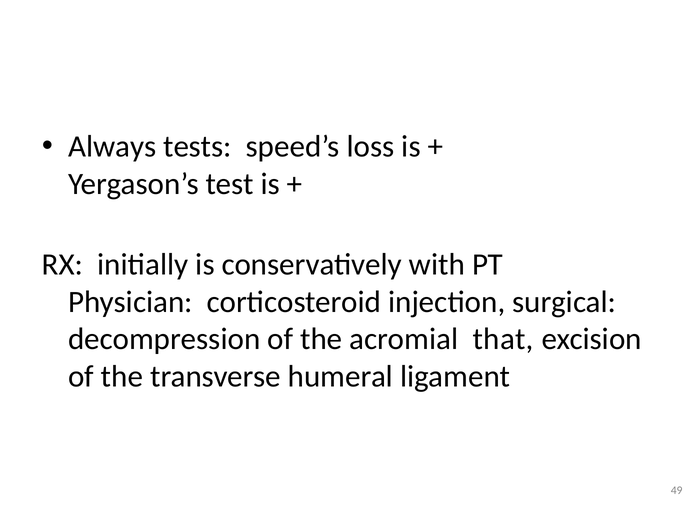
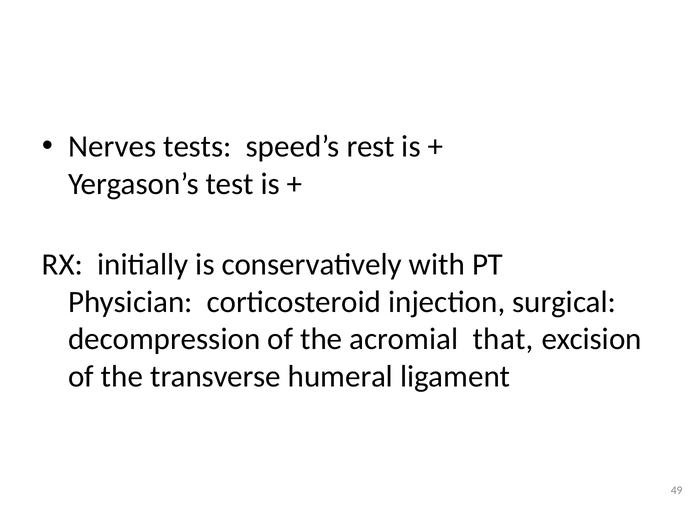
Always: Always -> Nerves
loss: loss -> rest
